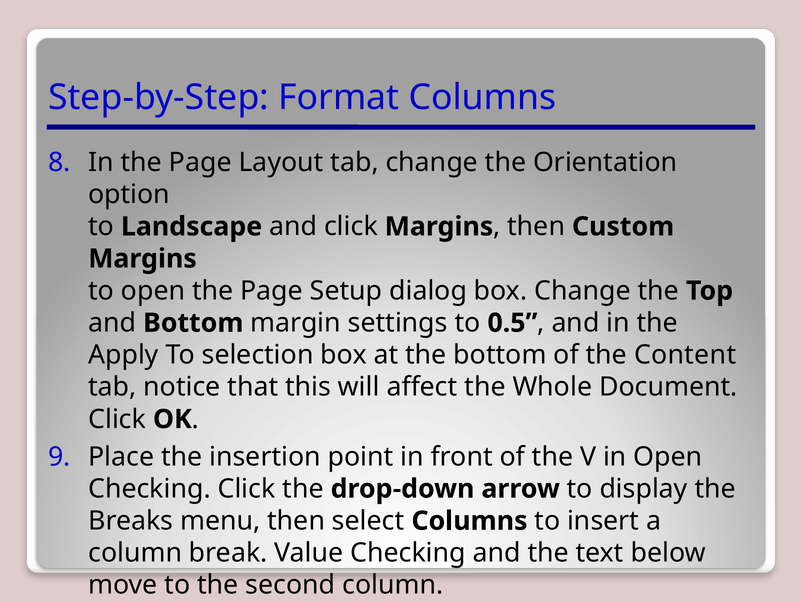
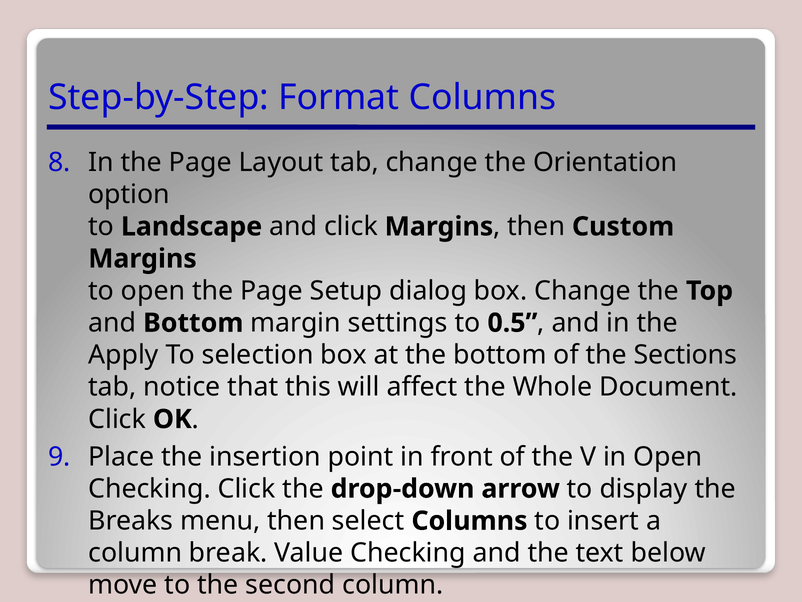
Content: Content -> Sections
